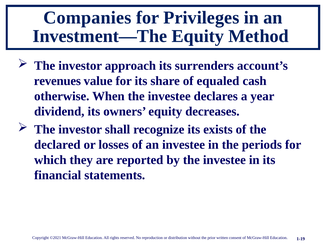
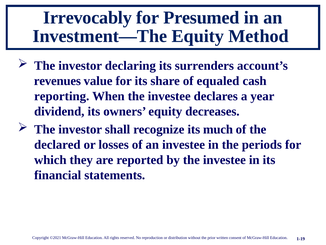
Companies: Companies -> Irrevocably
Privileges: Privileges -> Presumed
approach: approach -> declaring
otherwise: otherwise -> reporting
exists: exists -> much
